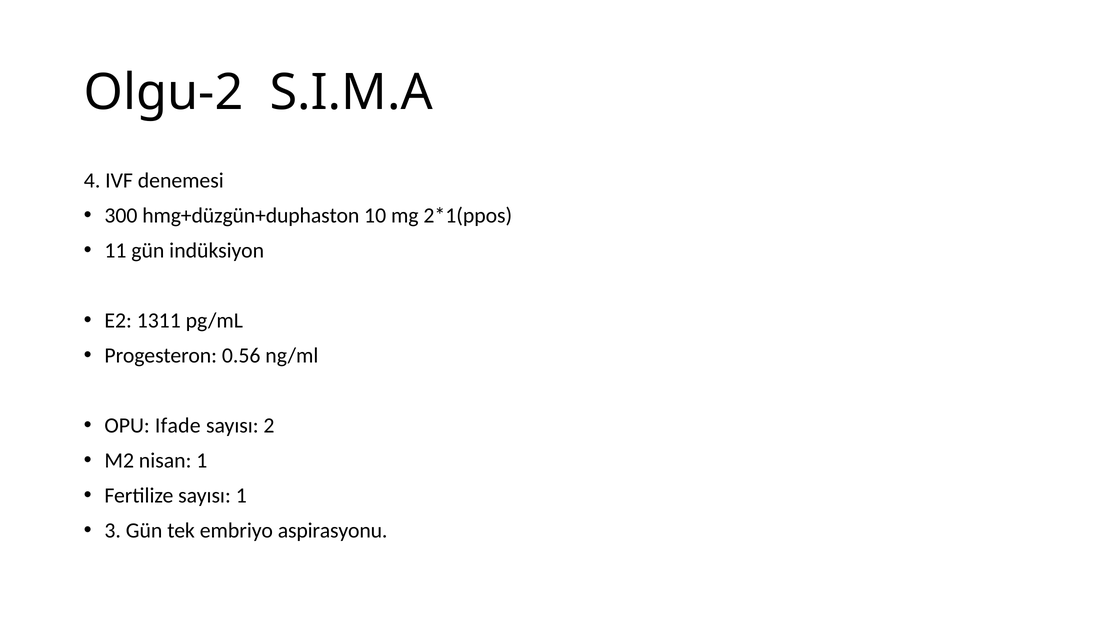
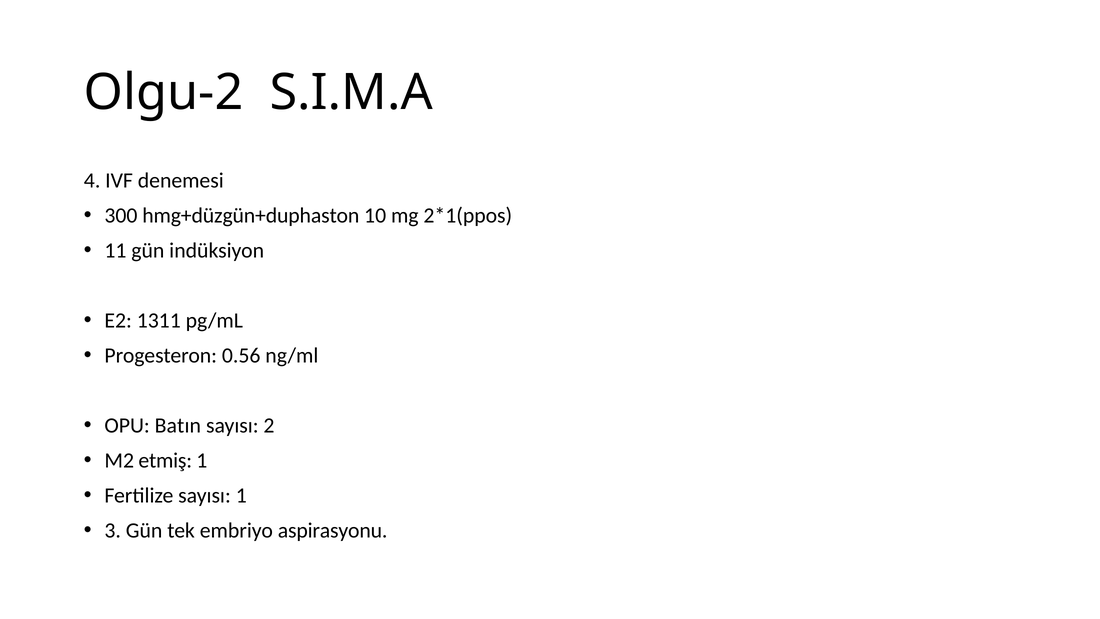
Ifade: Ifade -> Batın
nisan: nisan -> etmiş
